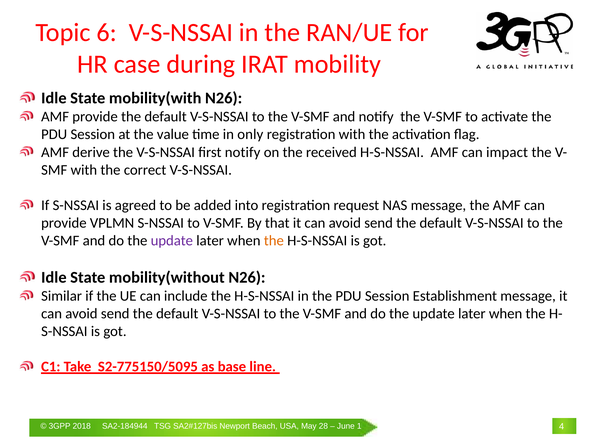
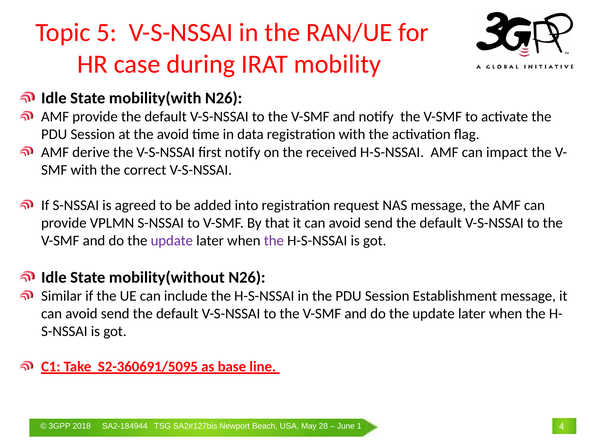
6: 6 -> 5
the value: value -> avoid
only: only -> data
the at (274, 240) colour: orange -> purple
S2-775150/5095: S2-775150/5095 -> S2-360691/5095
